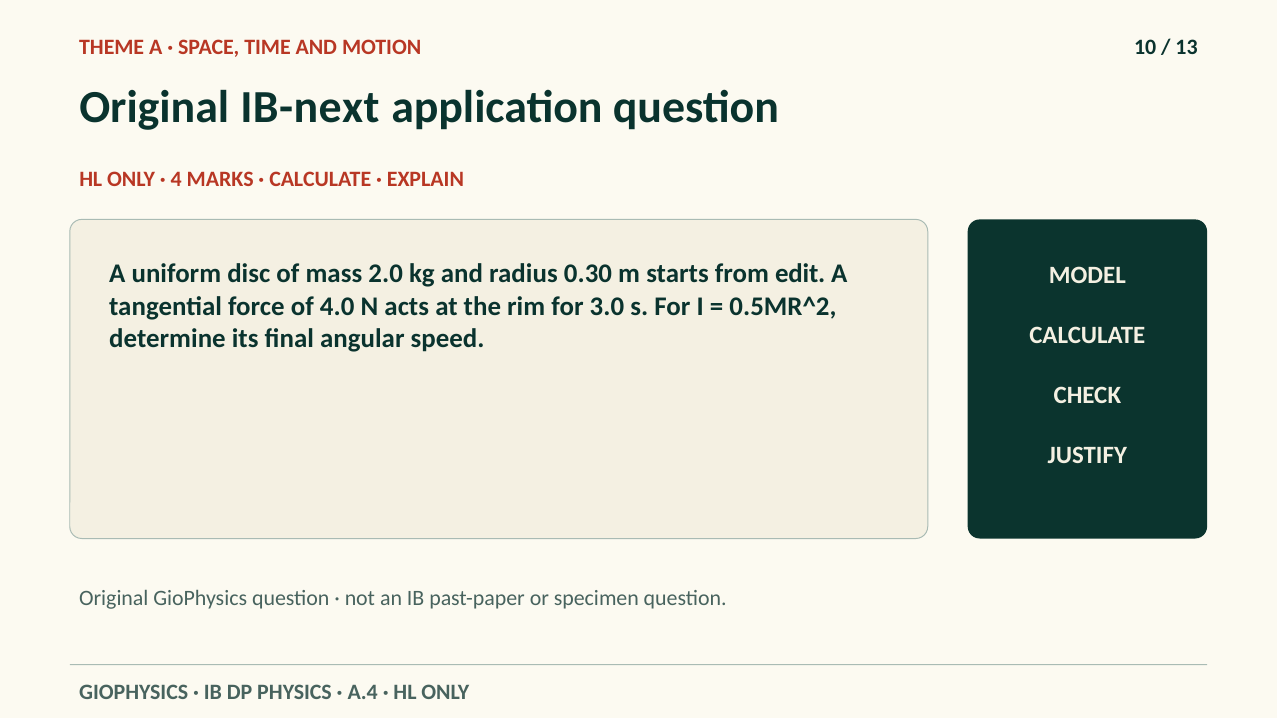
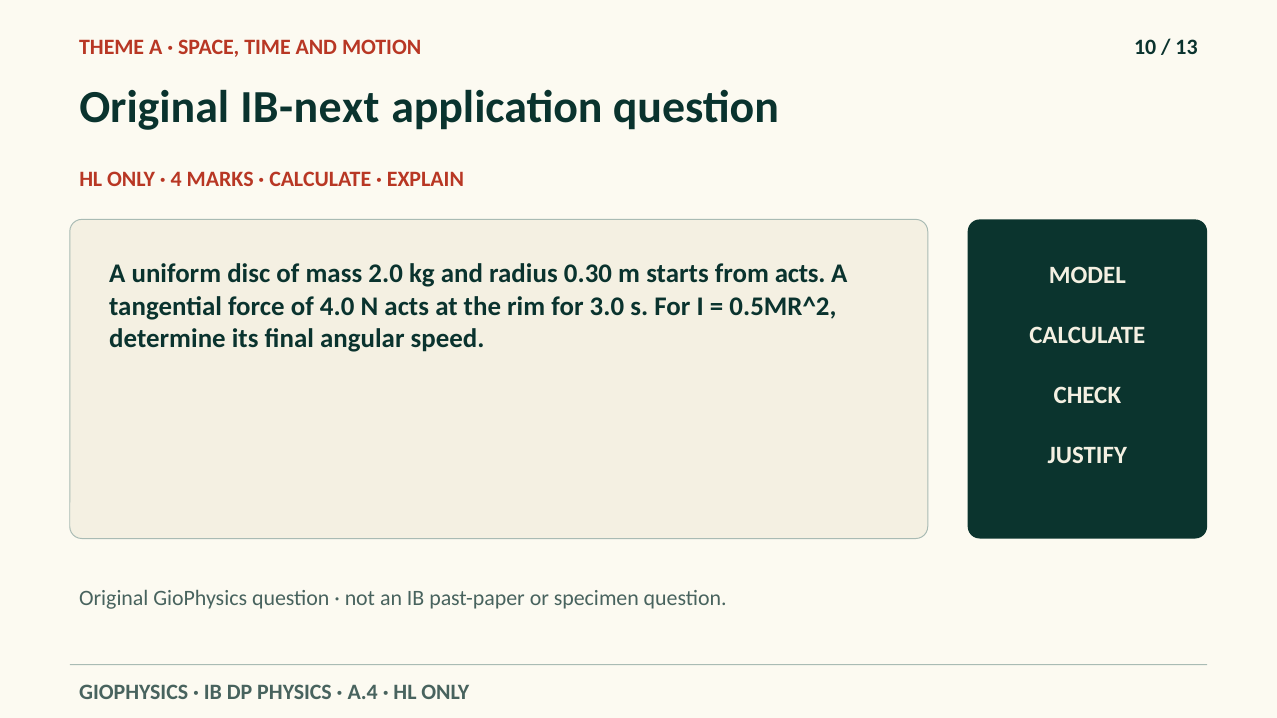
from edit: edit -> acts
